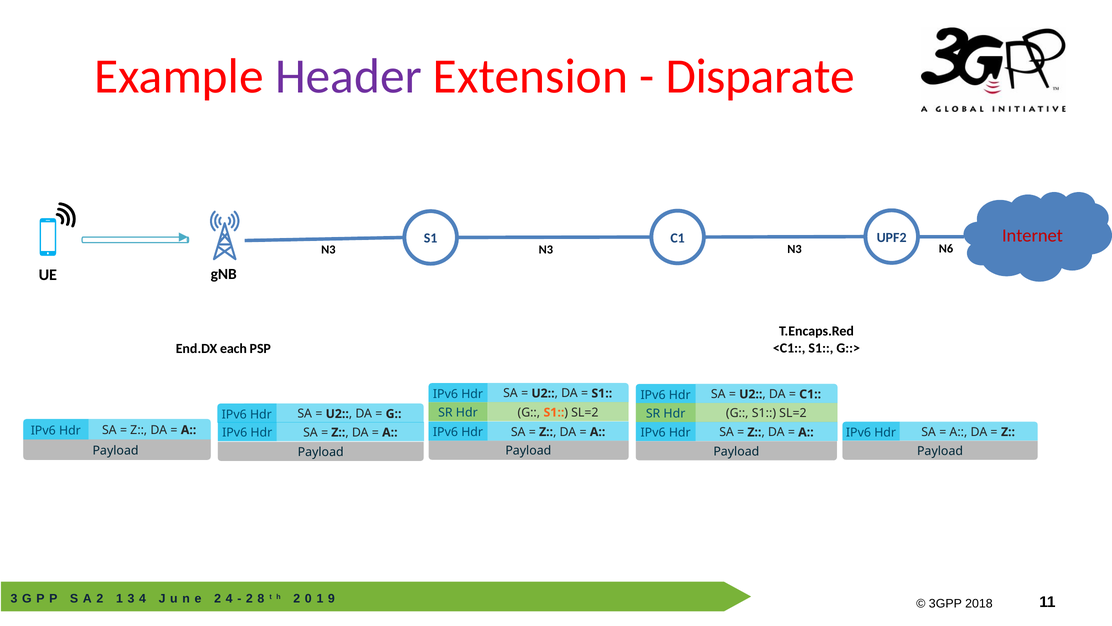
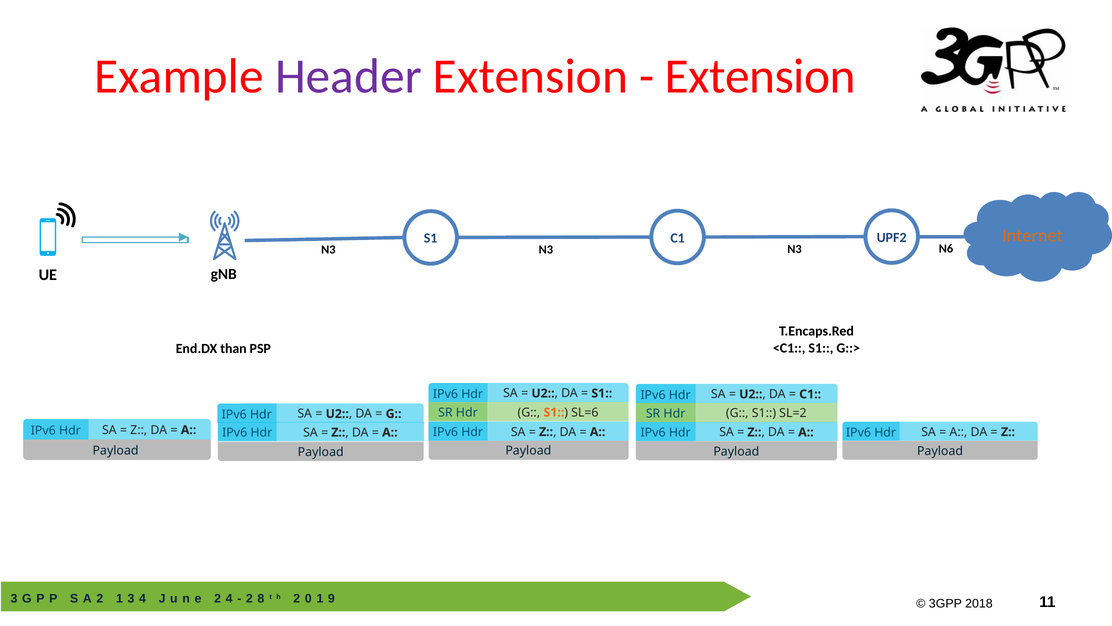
Disparate at (760, 76): Disparate -> Extension
Internet colour: red -> orange
each: each -> than
SL=2 at (585, 412): SL=2 -> SL=6
